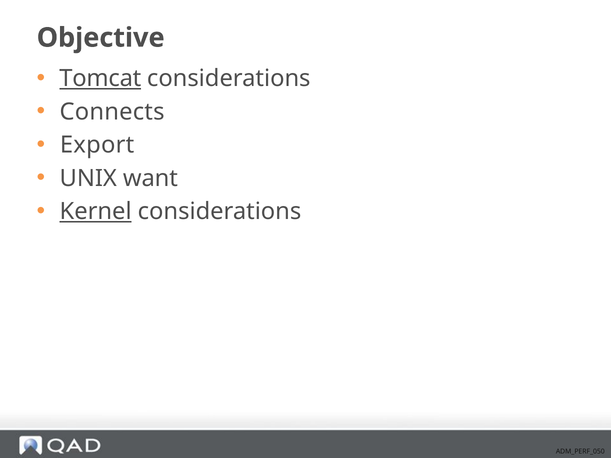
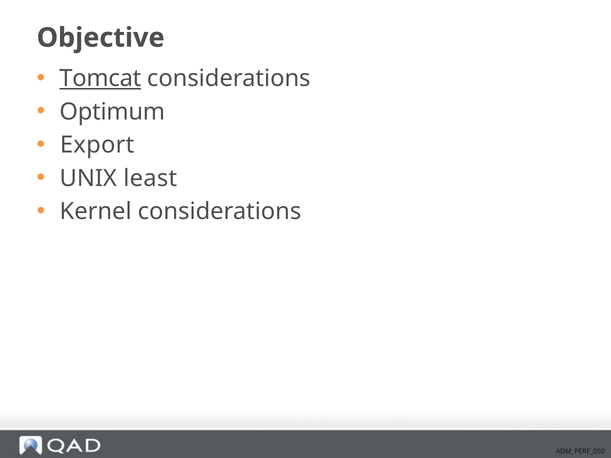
Connects: Connects -> Optimum
want: want -> least
Kernel underline: present -> none
